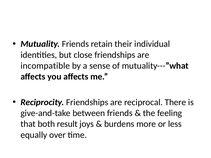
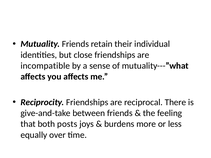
result: result -> posts
